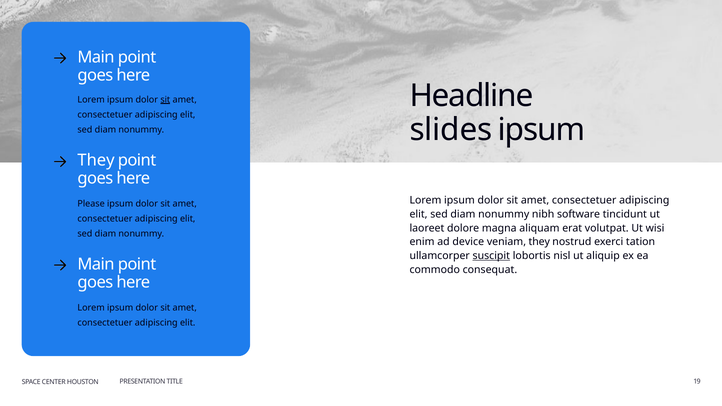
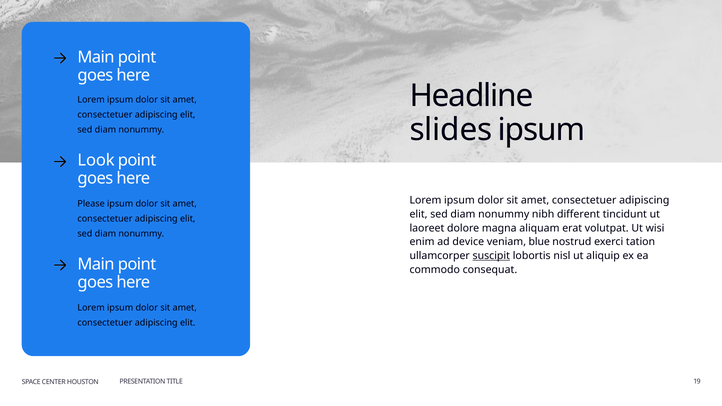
sit at (165, 100) underline: present -> none
They at (96, 160): They -> Look
software: software -> different
veniam they: they -> blue
